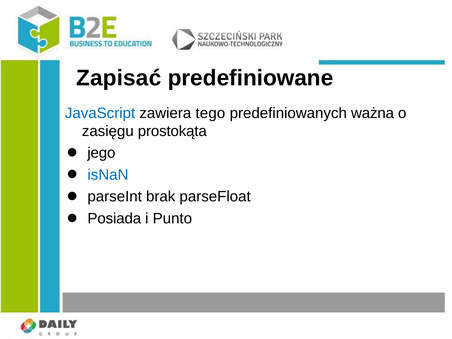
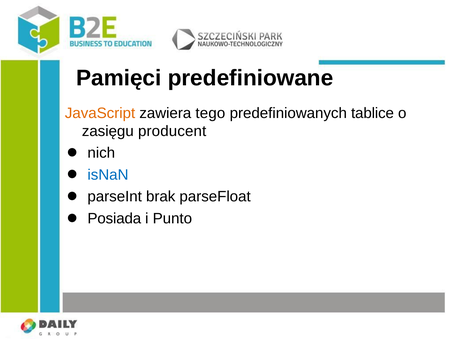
Zapisać: Zapisać -> Pamięci
JavaScript colour: blue -> orange
ważna: ważna -> tablice
prostokąta: prostokąta -> producent
jego: jego -> nich
